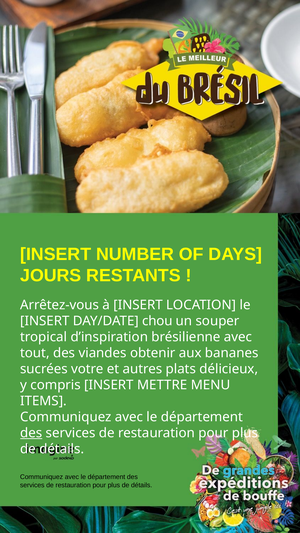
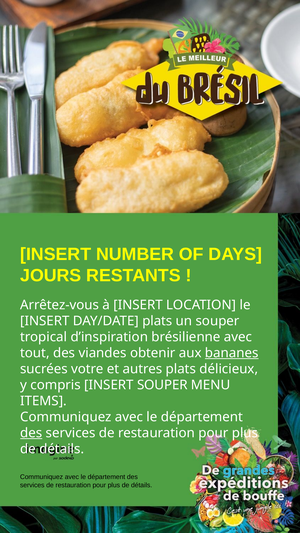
DAY/DATE chou: chou -> plats
bananes underline: none -> present
INSERT METTRE: METTRE -> SOUPER
